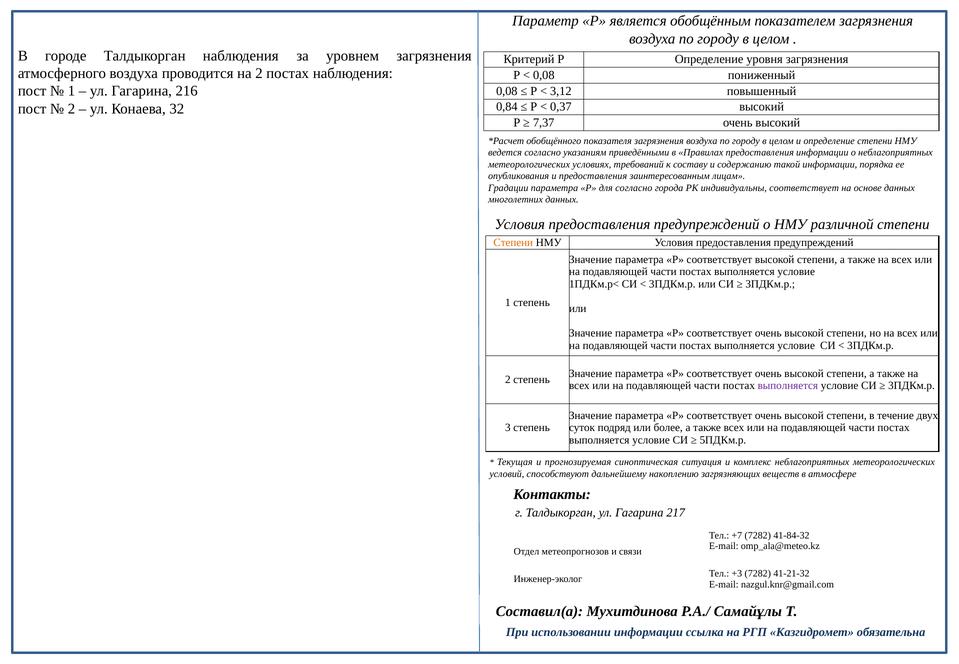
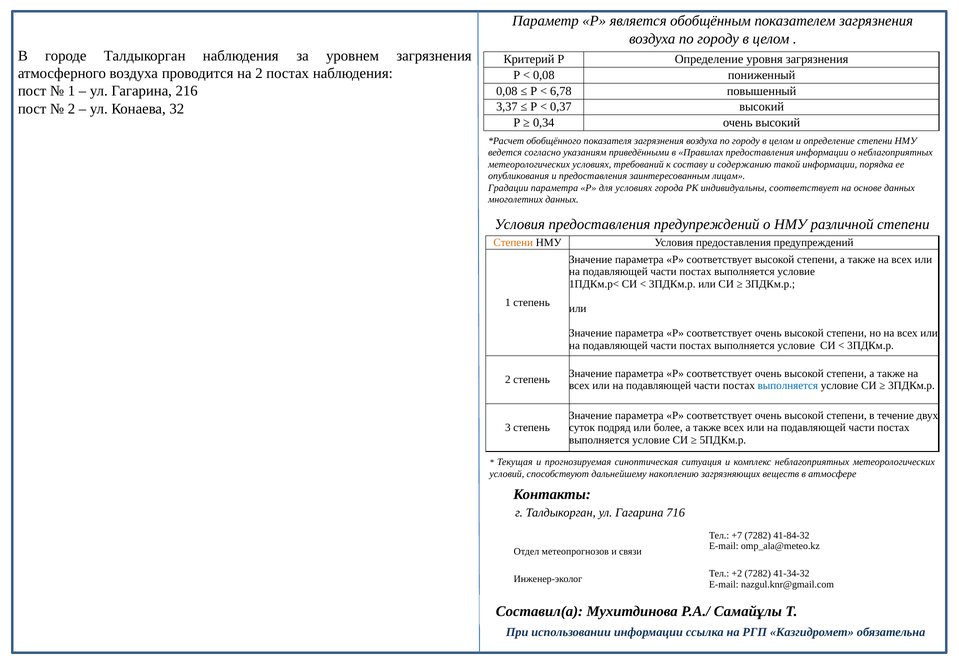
3,12: 3,12 -> 6,78
0,84: 0,84 -> 3,37
7,37: 7,37 -> 0,34
для согласно: согласно -> условиях
выполняется at (788, 386) colour: purple -> blue
217: 217 -> 716
+3: +3 -> +2
41-21-32: 41-21-32 -> 41-34-32
